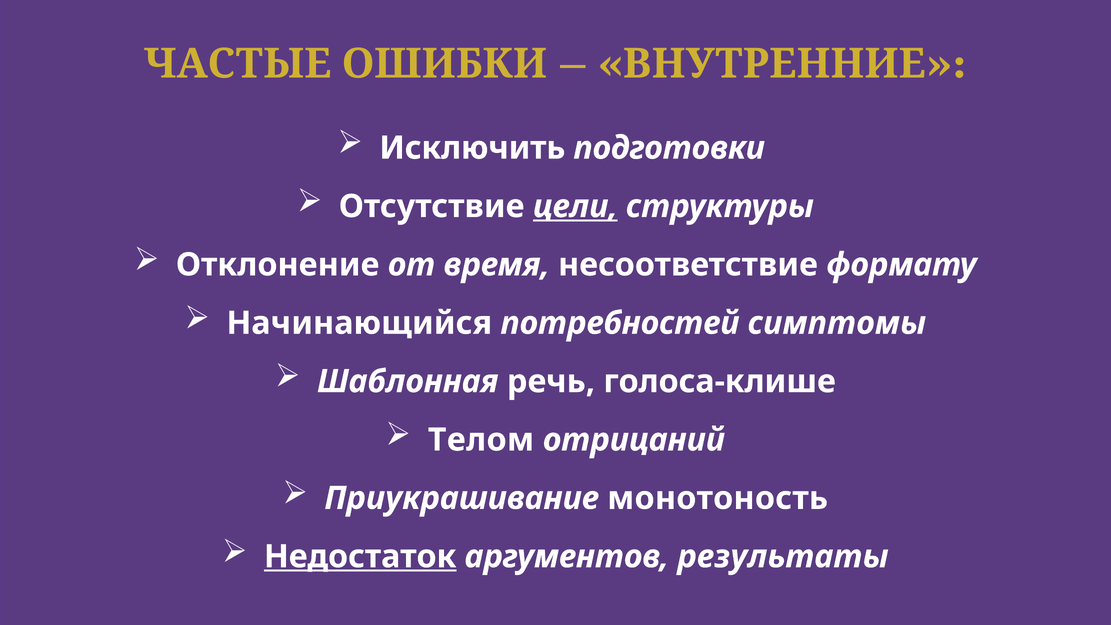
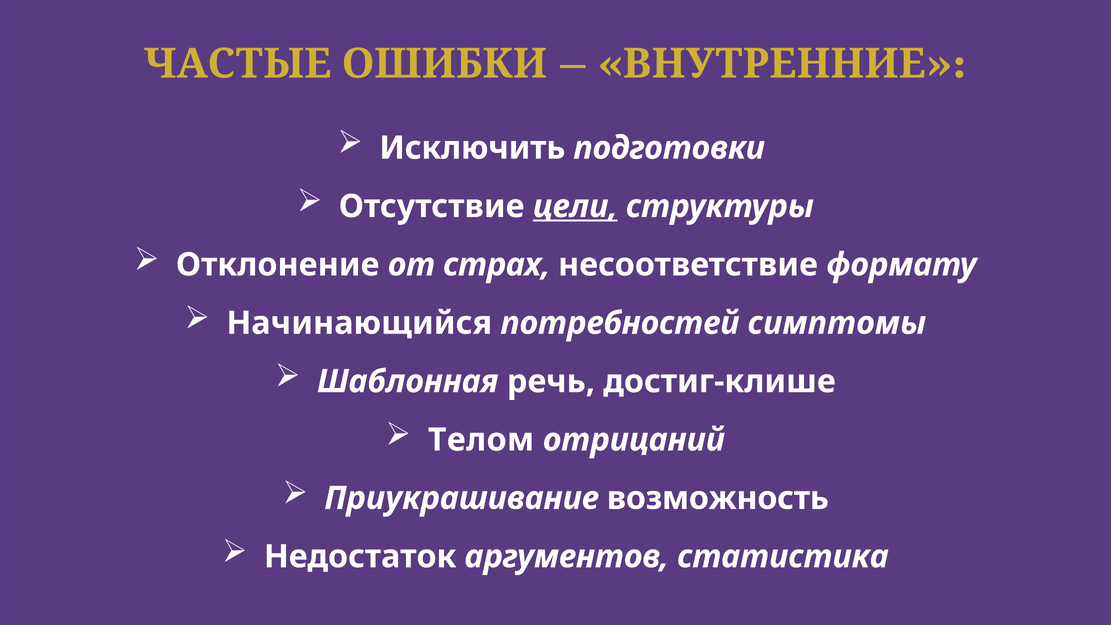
время: время -> страх
голоса-клише: голоса-клише -> достиг-клише
монотоность: монотоность -> возможность
Недостаток underline: present -> none
результаты: результаты -> статистика
